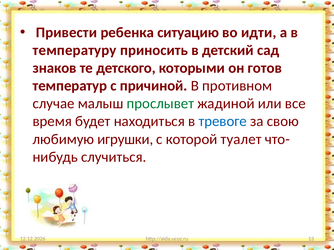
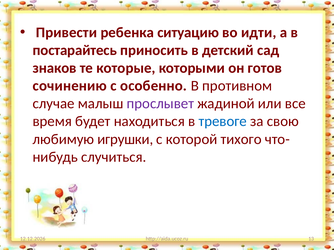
температуру: температуру -> постарайтесь
детского: детского -> которые
температур: температур -> сочинению
причиной: причиной -> особенно
прослывет colour: green -> purple
туалет: туалет -> тихого
